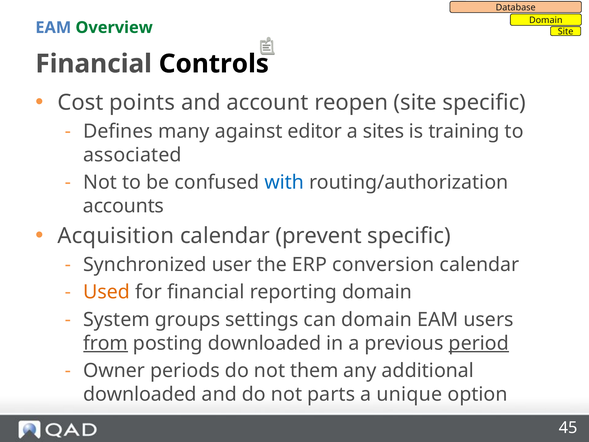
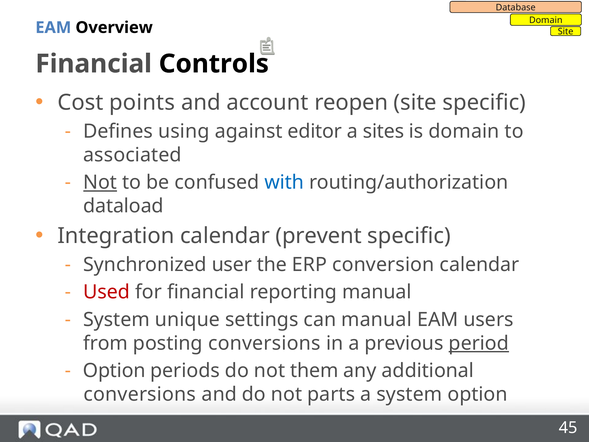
Overview colour: green -> black
many: many -> using
is training: training -> domain
Not at (100, 182) underline: none -> present
accounts: accounts -> dataload
Acquisition: Acquisition -> Integration
Used colour: orange -> red
reporting domain: domain -> manual
groups: groups -> unique
can domain: domain -> manual
from underline: present -> none
posting downloaded: downloaded -> conversions
Owner at (114, 371): Owner -> Option
downloaded at (140, 394): downloaded -> conversions
a unique: unique -> system
